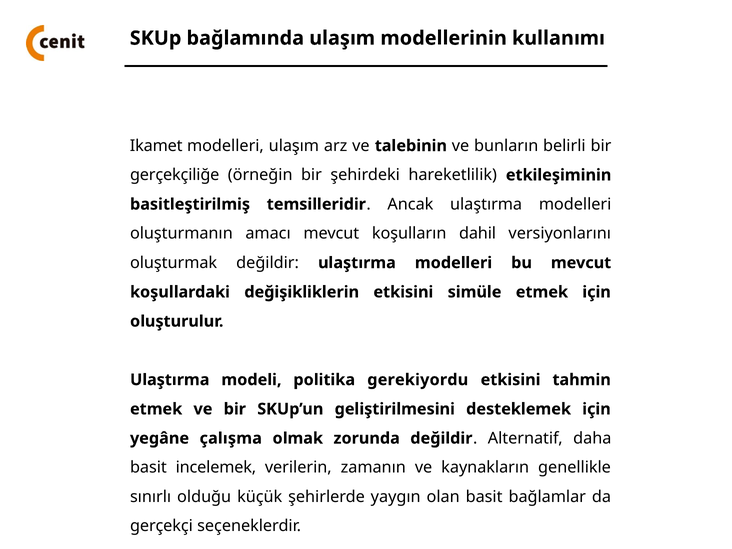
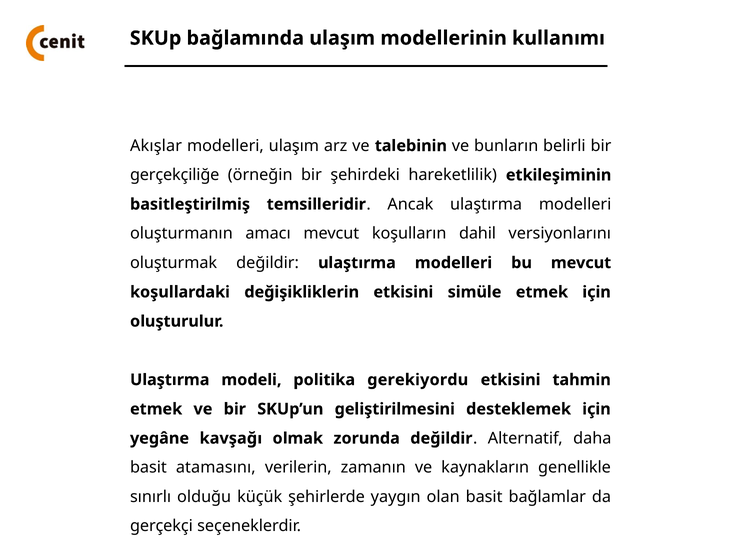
Ikamet: Ikamet -> Akışlar
çalışma: çalışma -> kavşağı
incelemek: incelemek -> atamasını
